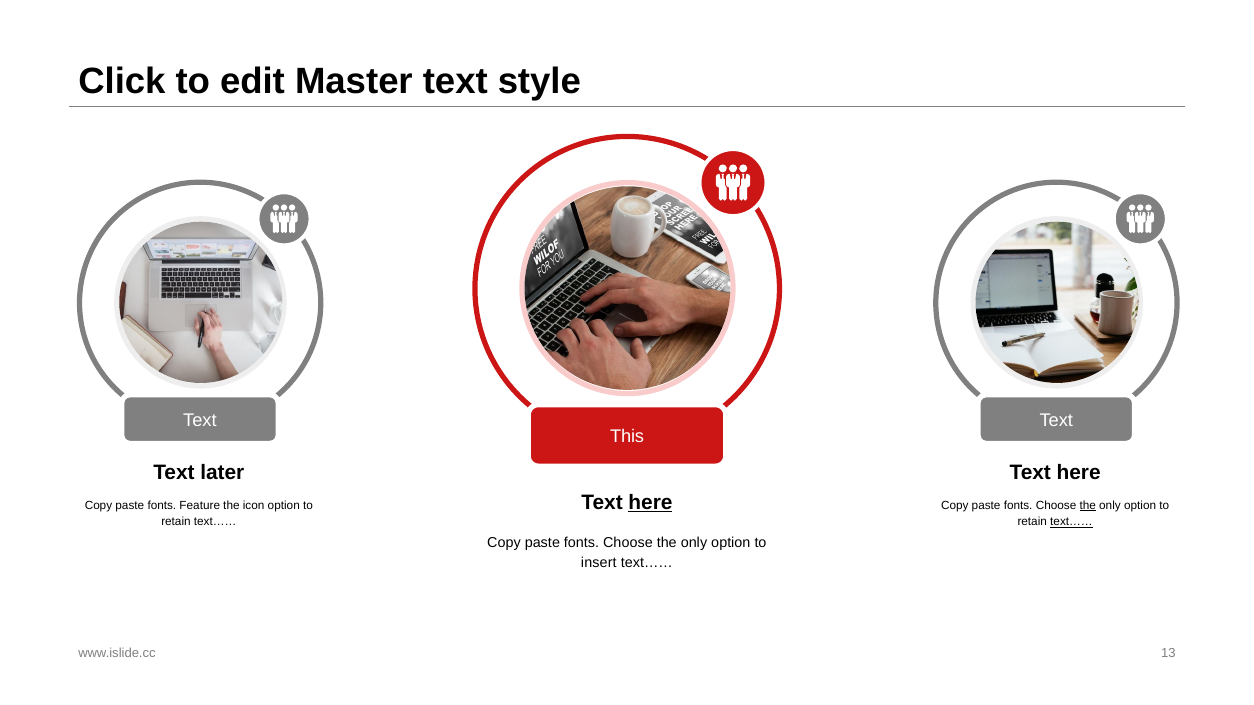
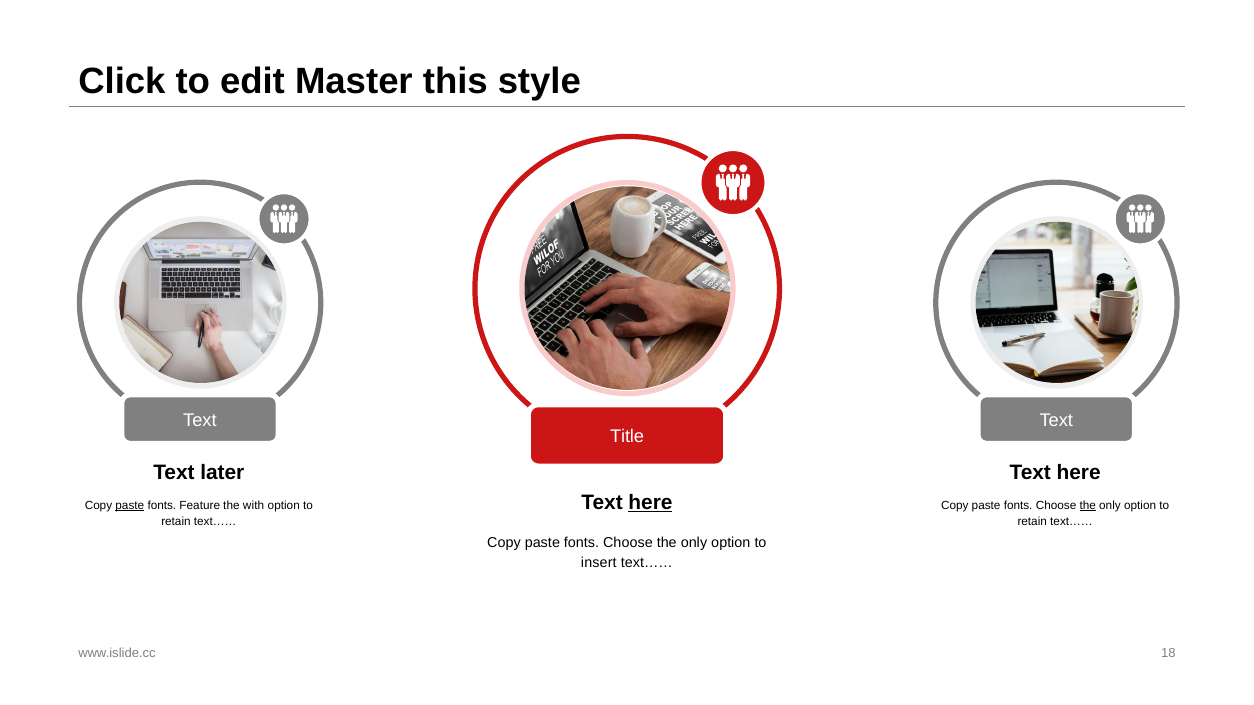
Master text: text -> this
This: This -> Title
paste at (130, 505) underline: none -> present
icon: icon -> with
text…… at (1071, 522) underline: present -> none
13: 13 -> 18
